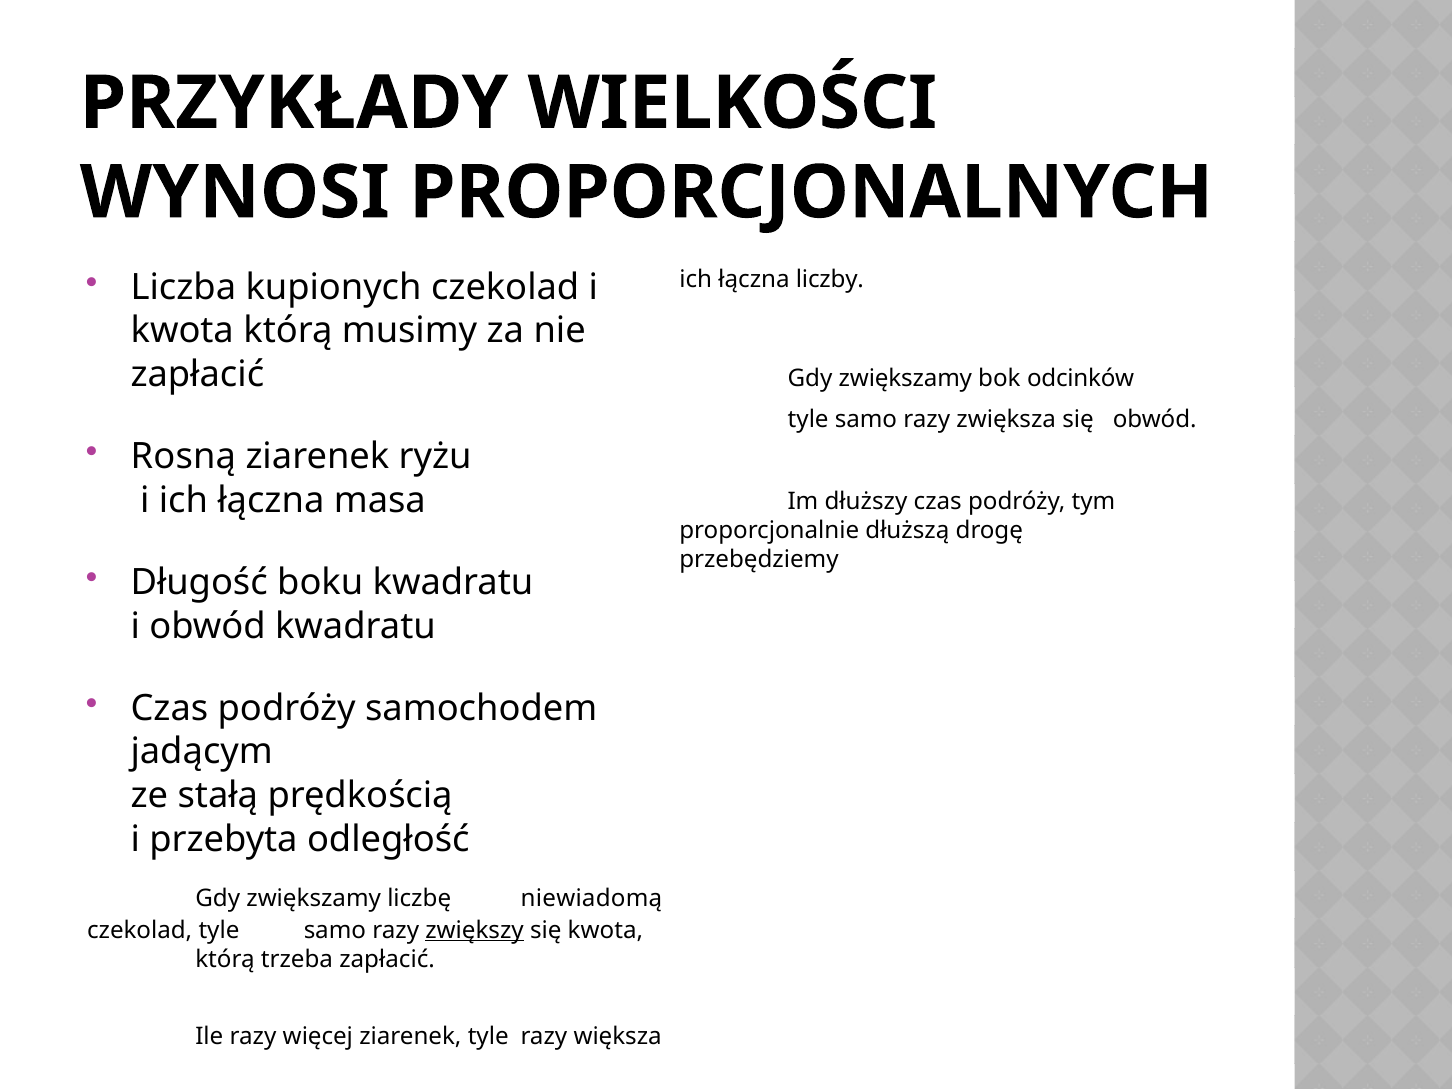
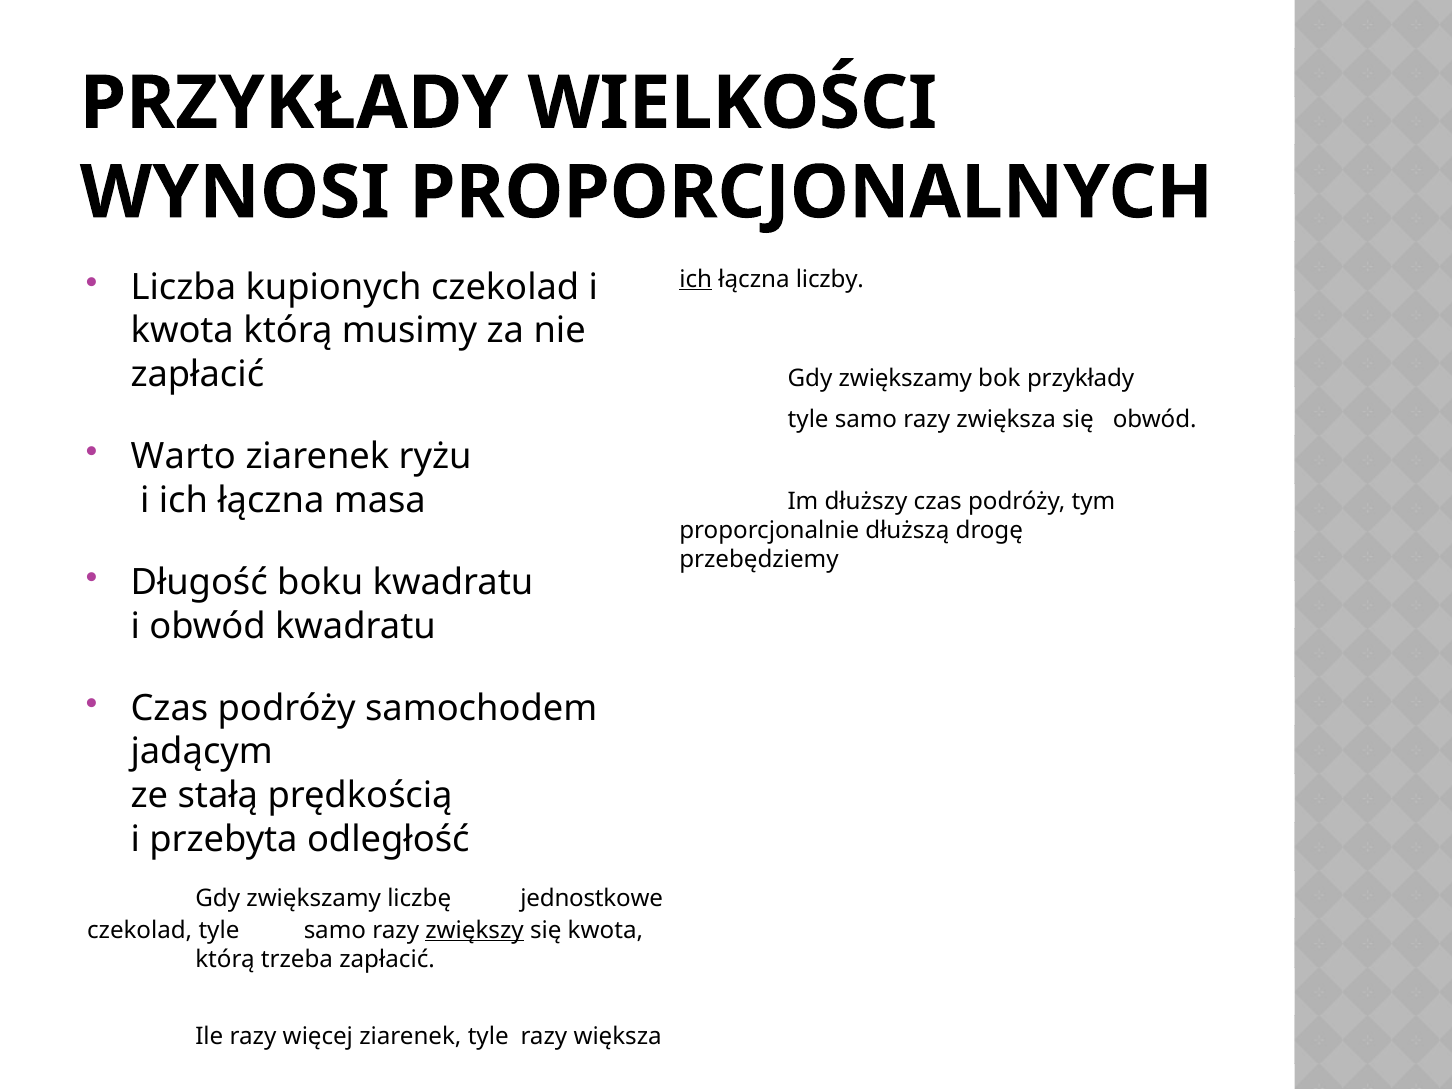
ich at (696, 279) underline: none -> present
bok odcinków: odcinków -> przykłady
Rosną: Rosną -> Warto
niewiadomą: niewiadomą -> jednostkowe
